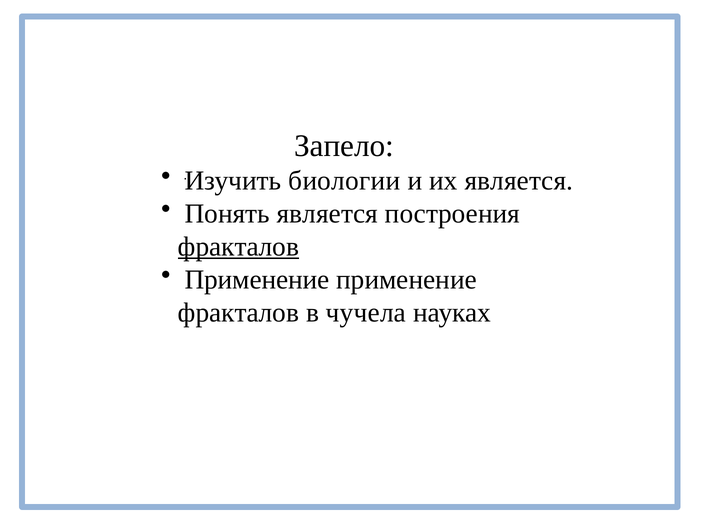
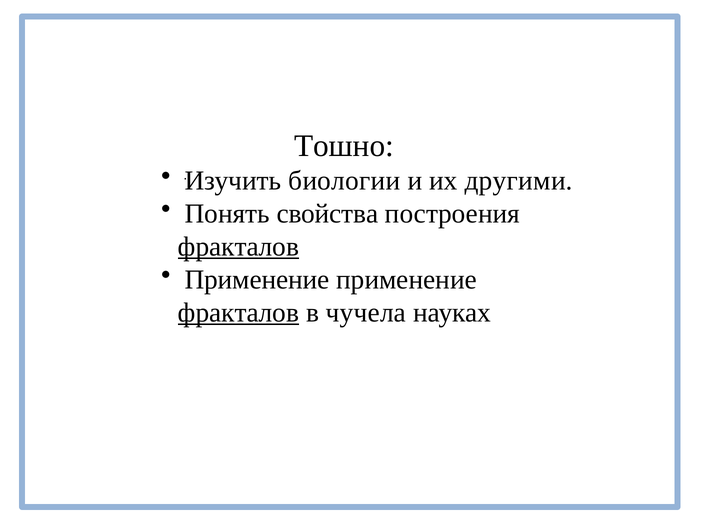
Запело: Запело -> Тошно
их является: является -> другими
Понять является: является -> свойства
фракталов at (238, 312) underline: none -> present
